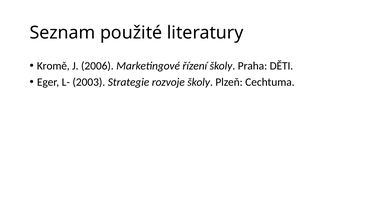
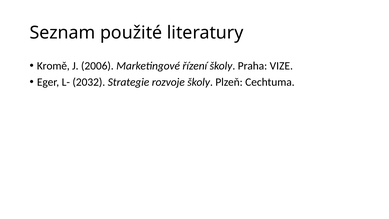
DĚTI: DĚTI -> VIZE
2003: 2003 -> 2032
